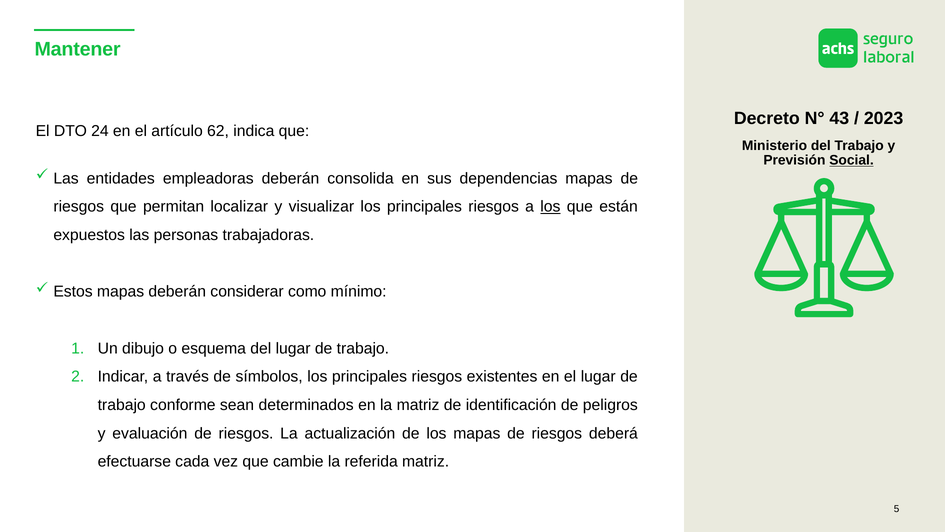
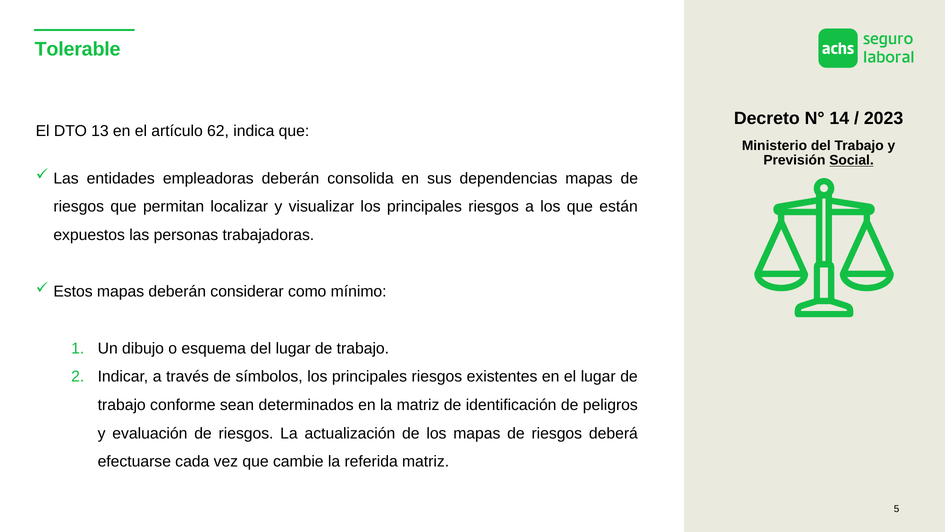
Mantener: Mantener -> Tolerable
43: 43 -> 14
24: 24 -> 13
los at (550, 207) underline: present -> none
